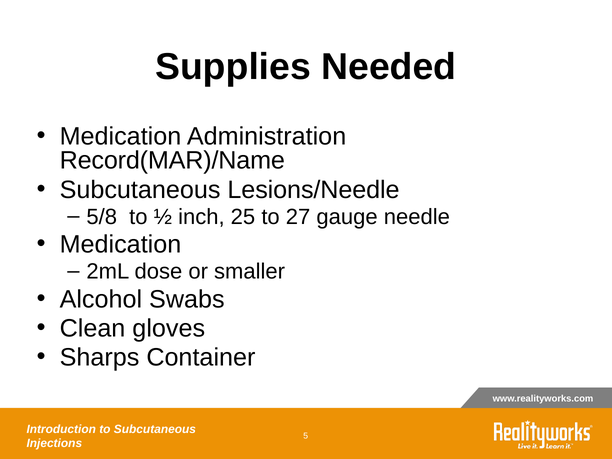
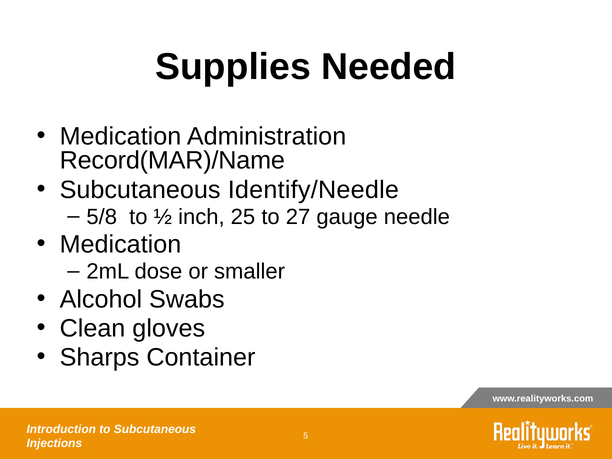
Lesions/Needle: Lesions/Needle -> Identify/Needle
